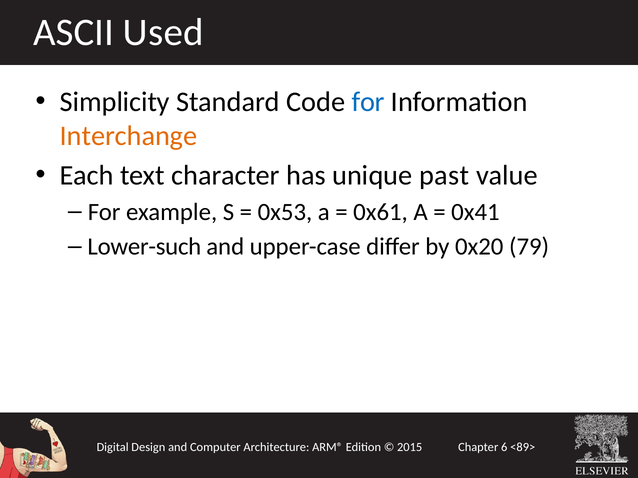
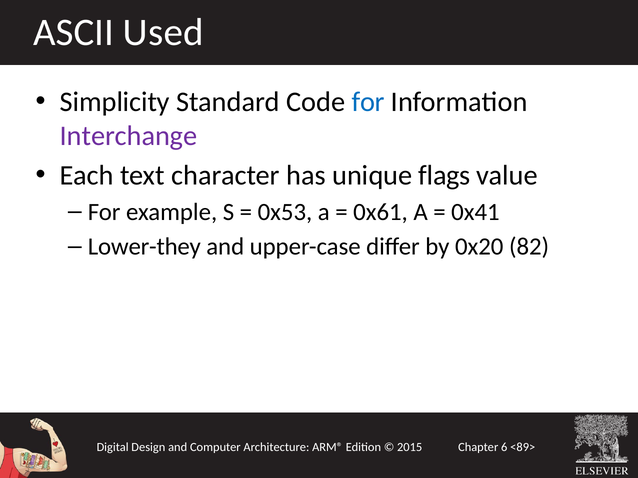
Interchange colour: orange -> purple
past: past -> flags
Lower-such: Lower-such -> Lower-they
79: 79 -> 82
